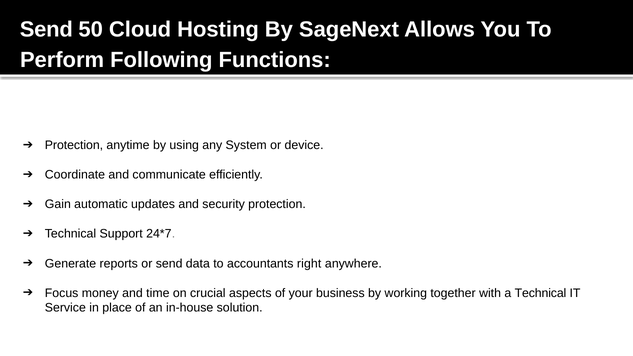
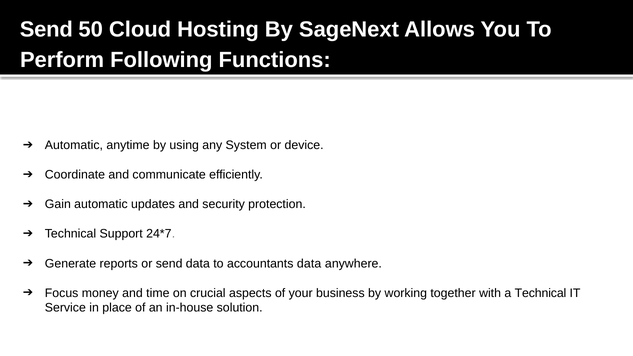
Protection at (74, 145): Protection -> Automatic
accountants right: right -> data
